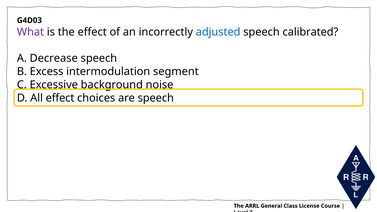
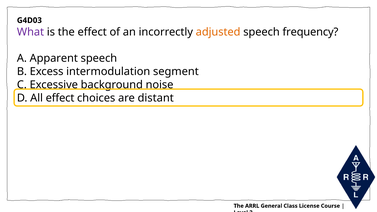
adjusted colour: blue -> orange
calibrated: calibrated -> frequency
Decrease: Decrease -> Apparent
are speech: speech -> distant
